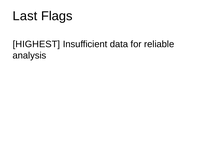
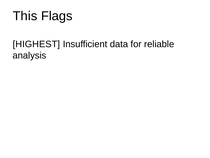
Last: Last -> This
